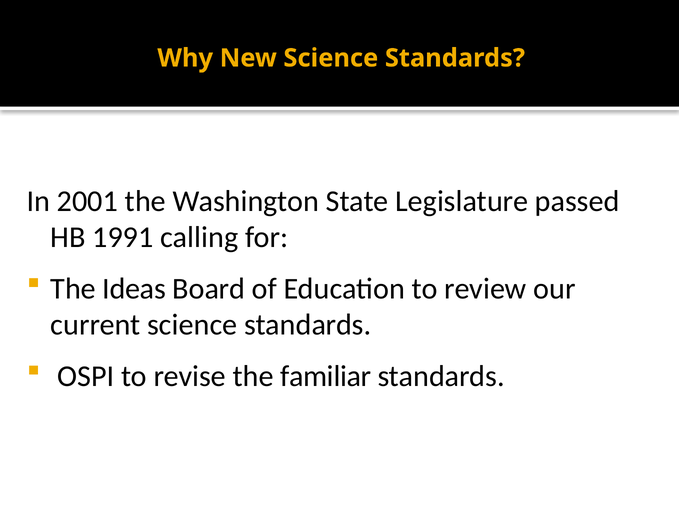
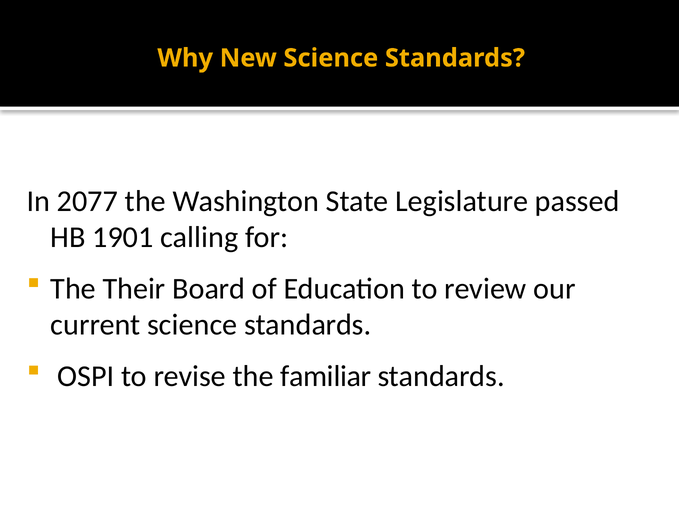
2001: 2001 -> 2077
1991: 1991 -> 1901
Ideas: Ideas -> Their
